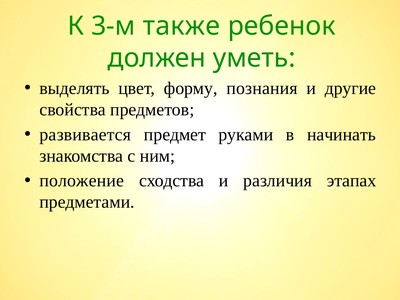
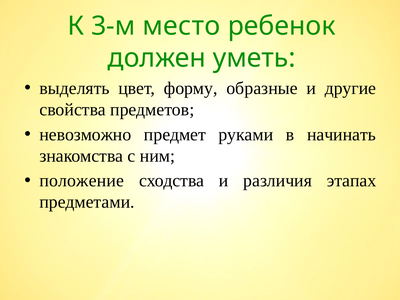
также: также -> место
познания: познания -> образные
развивается: развивается -> невозможно
